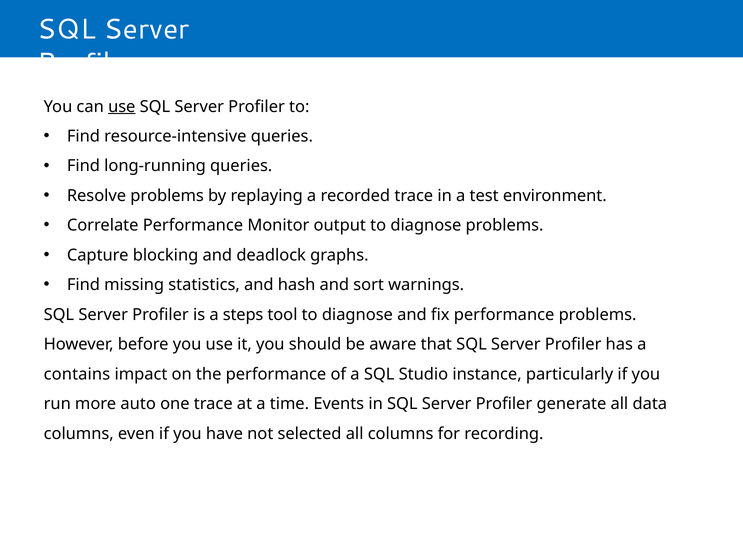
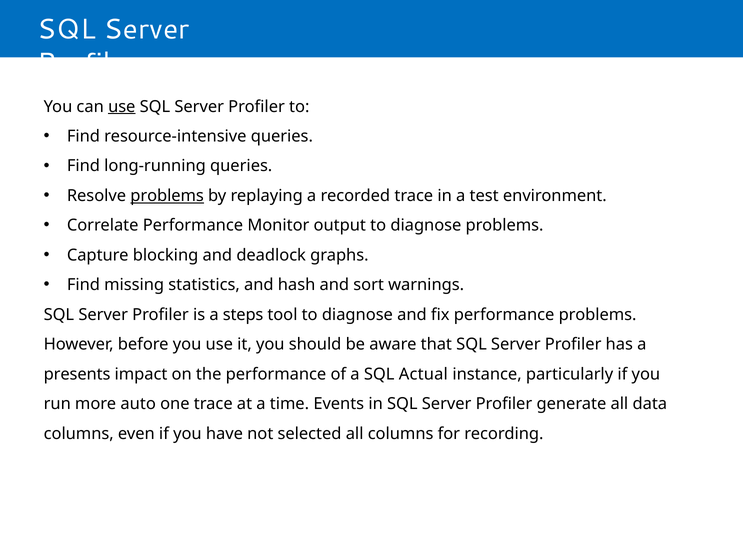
problems at (167, 195) underline: none -> present
contains: contains -> presents
Studio: Studio -> Actual
